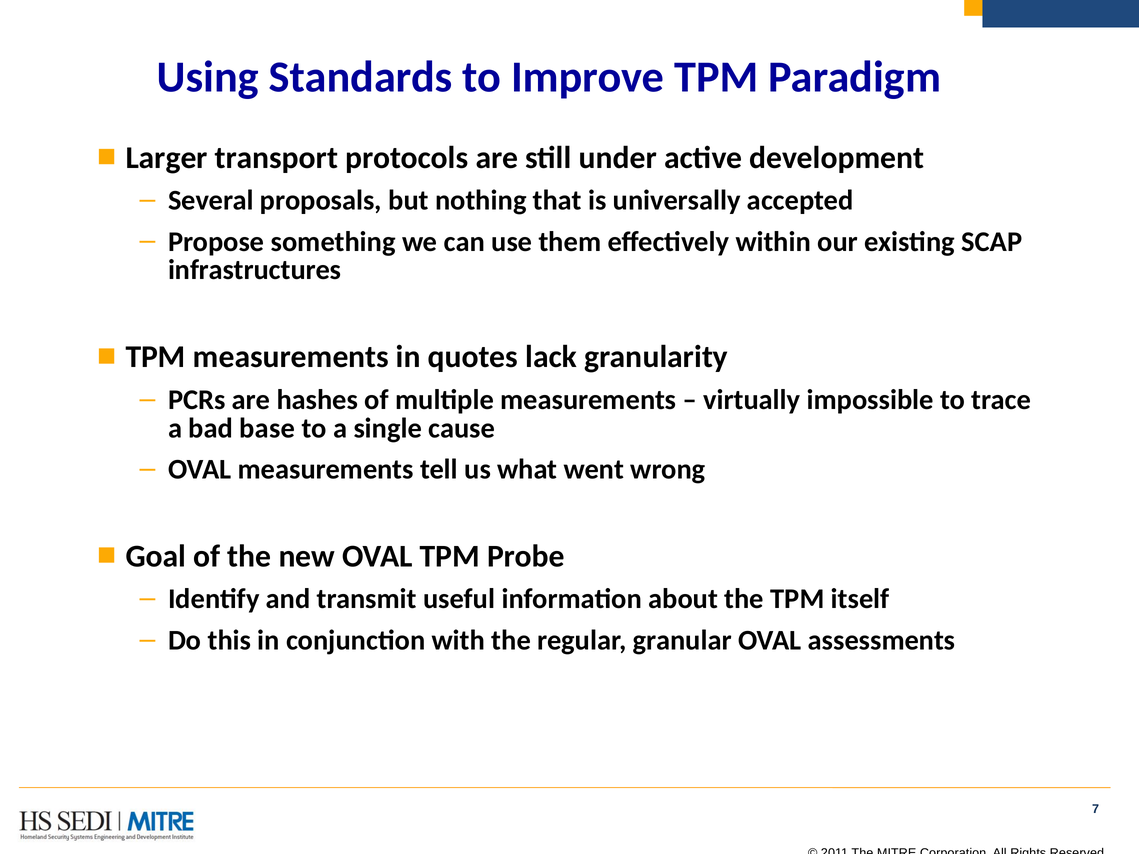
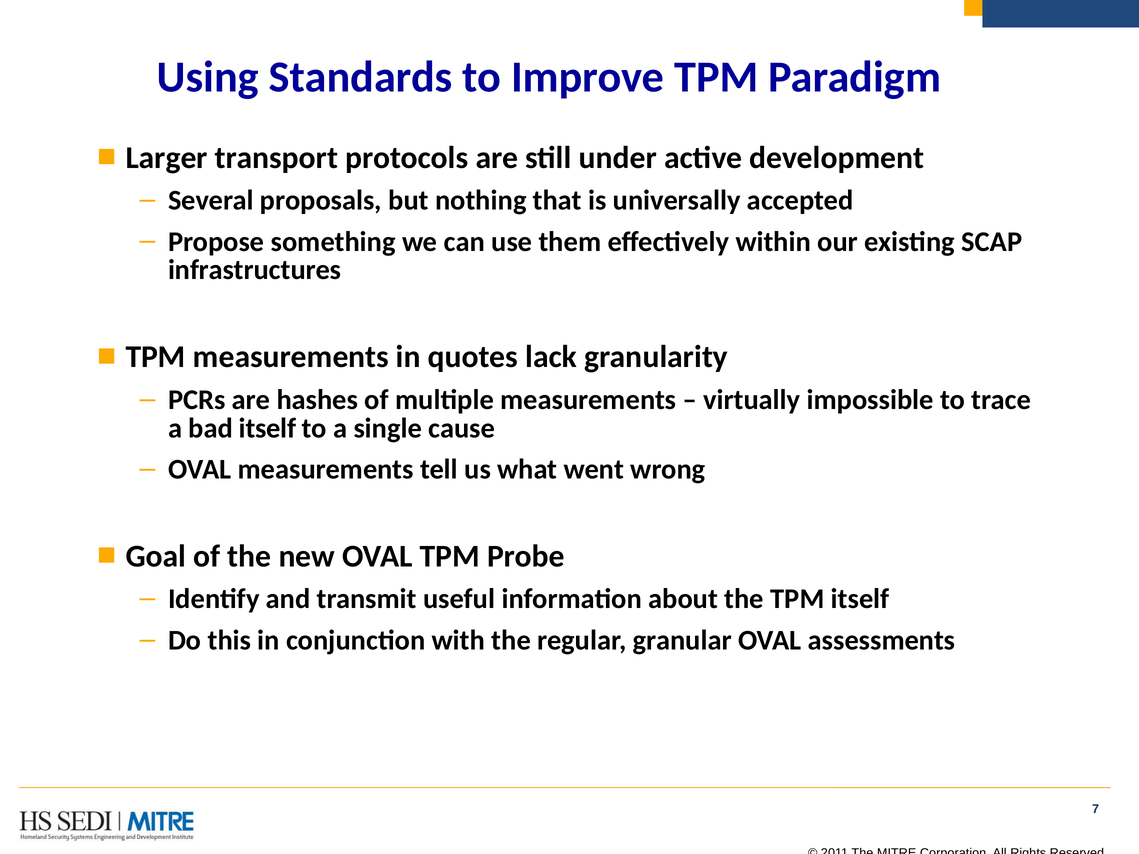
bad base: base -> itself
